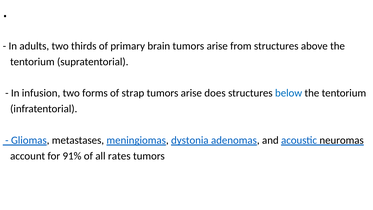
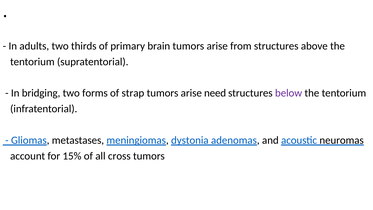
infusion: infusion -> bridging
does: does -> need
below colour: blue -> purple
91%: 91% -> 15%
rates: rates -> cross
